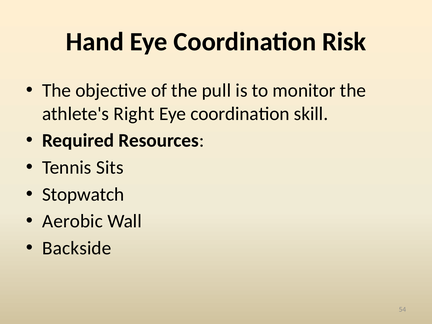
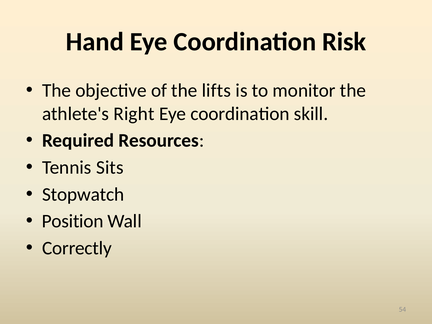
pull: pull -> lifts
Aerobic: Aerobic -> Position
Backside: Backside -> Correctly
